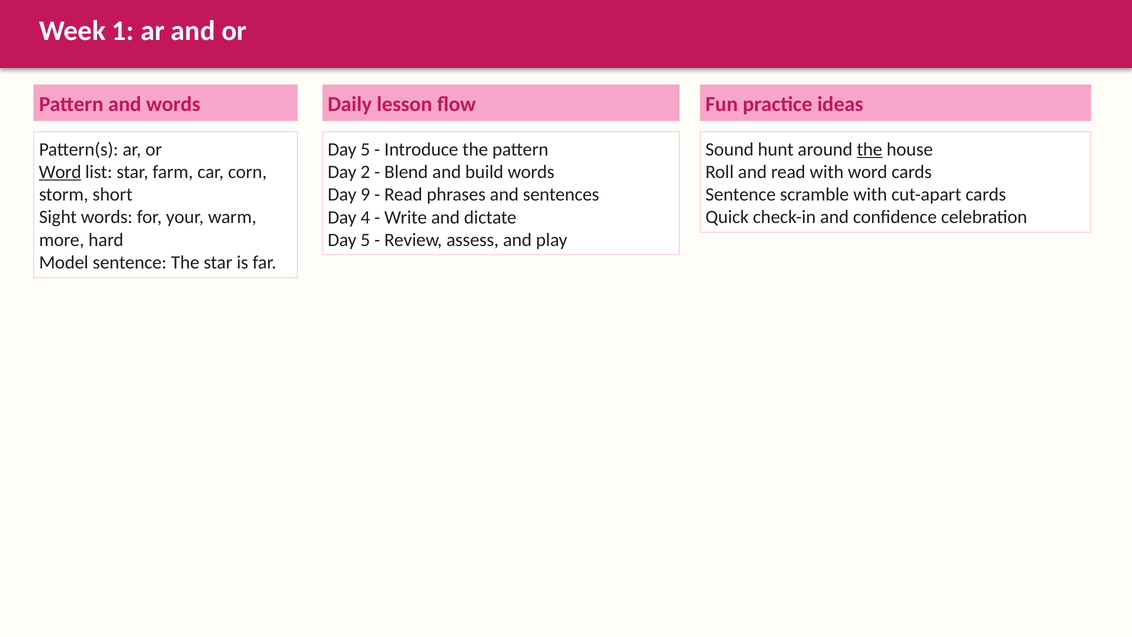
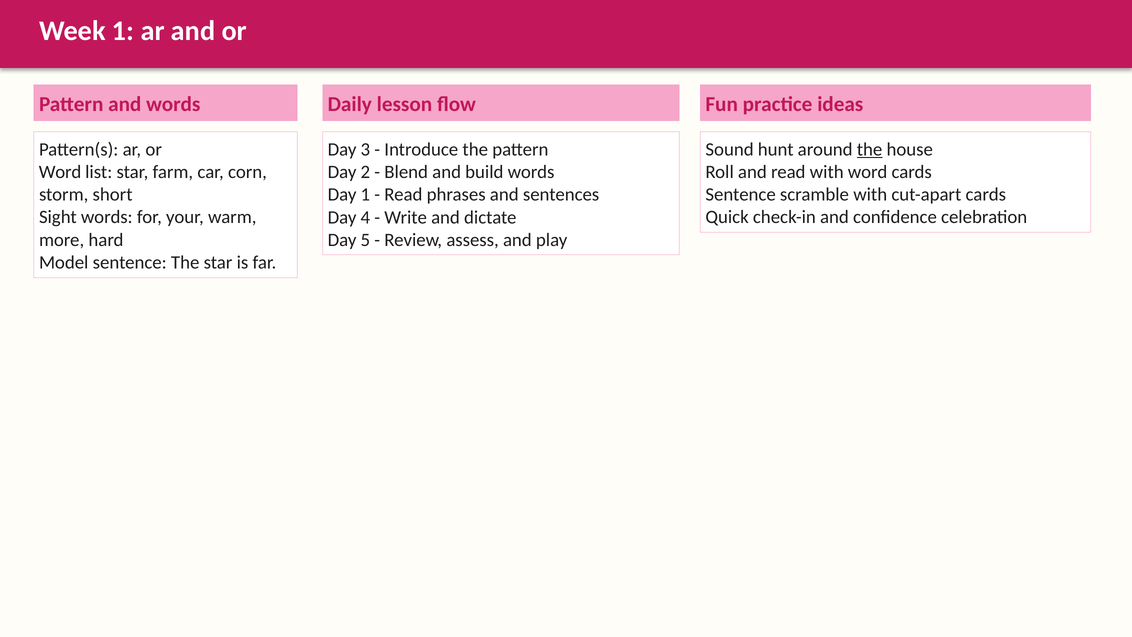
5 at (365, 149): 5 -> 3
Word at (60, 172) underline: present -> none
Day 9: 9 -> 1
